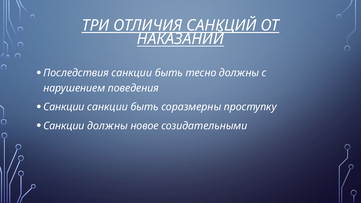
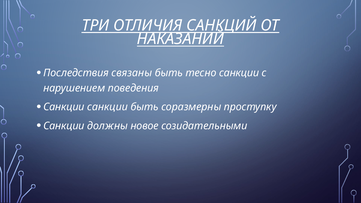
Последствия санкции: санкции -> связаны
тесно должны: должны -> санкции
